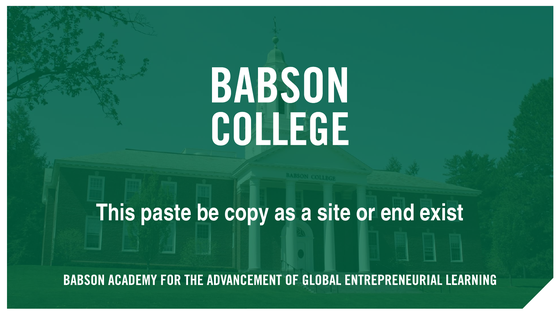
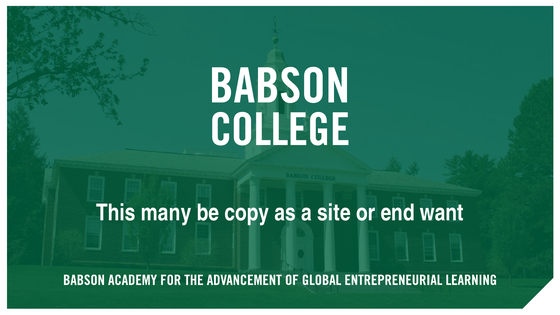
paste: paste -> many
exist: exist -> want
